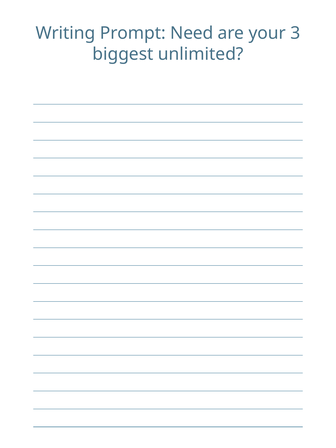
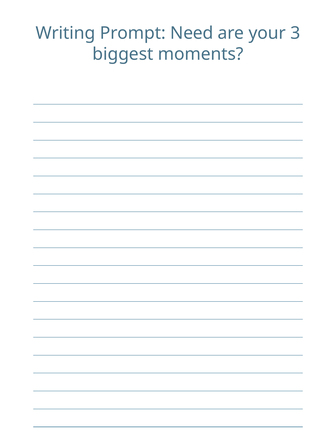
unlimited: unlimited -> moments
